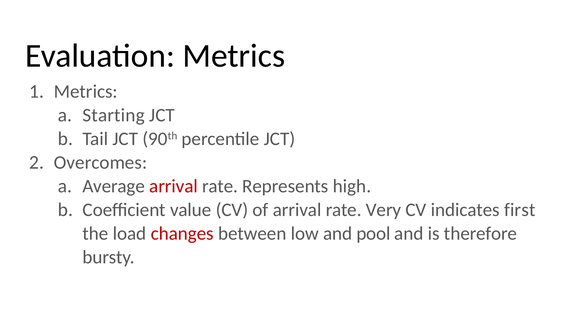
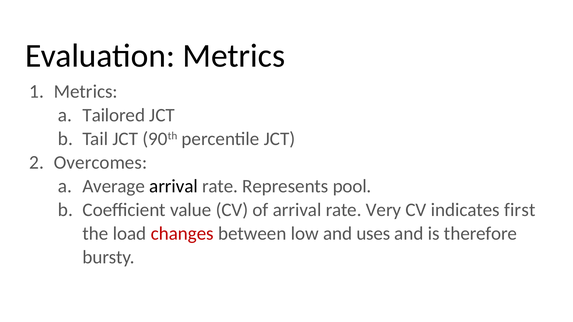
Starting: Starting -> Tailored
arrival at (174, 186) colour: red -> black
high: high -> pool
pool: pool -> uses
